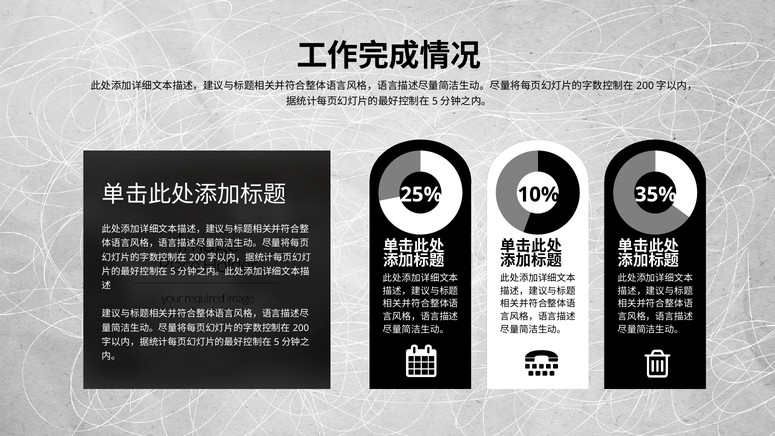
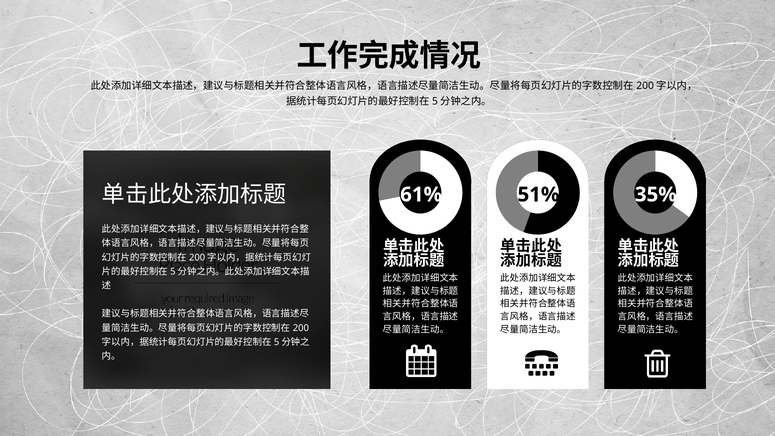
10%: 10% -> 51%
25%: 25% -> 61%
